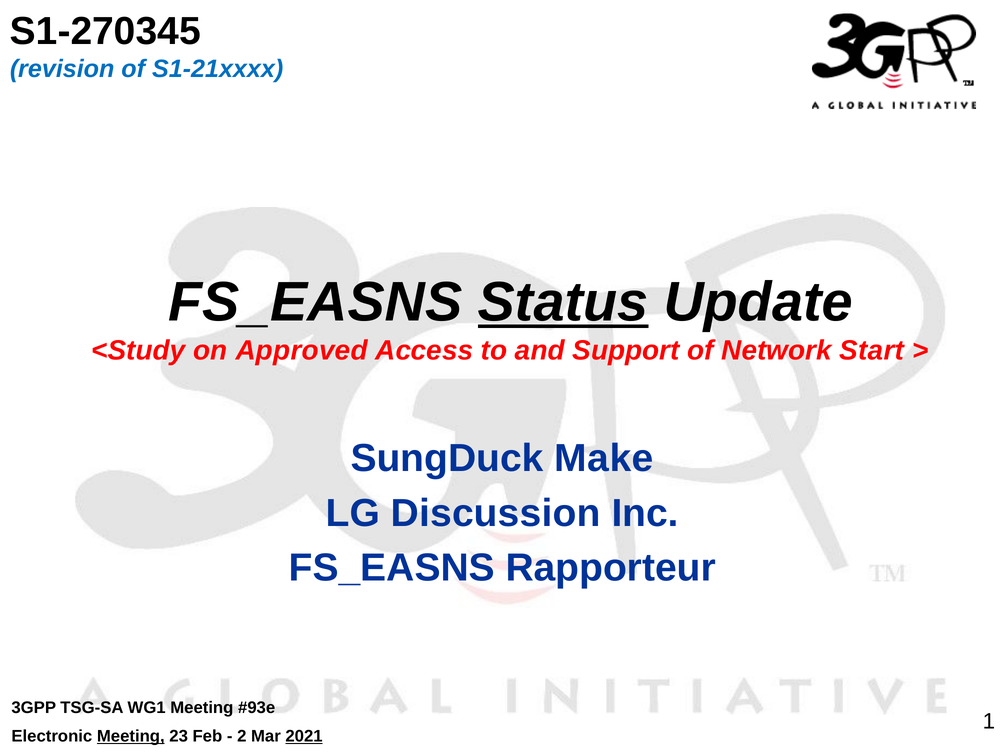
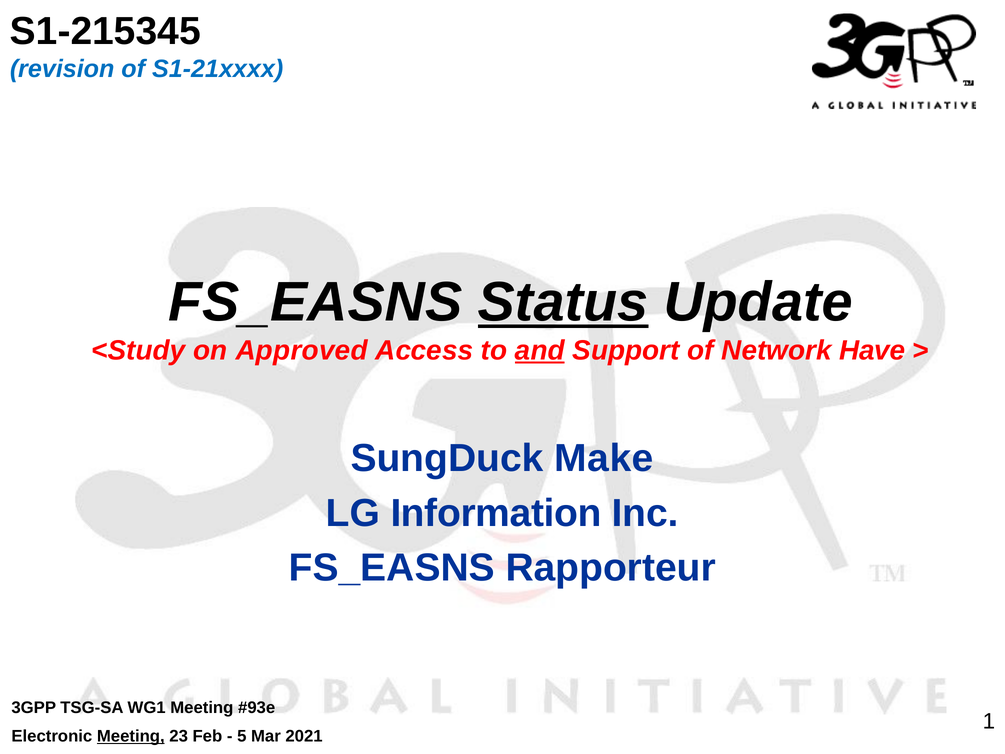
S1-270345: S1-270345 -> S1-215345
and underline: none -> present
Start: Start -> Have
Discussion: Discussion -> Information
2: 2 -> 5
2021 underline: present -> none
